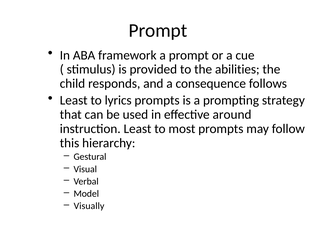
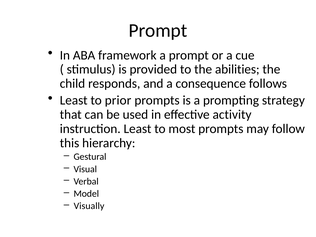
lyrics: lyrics -> prior
around: around -> activity
